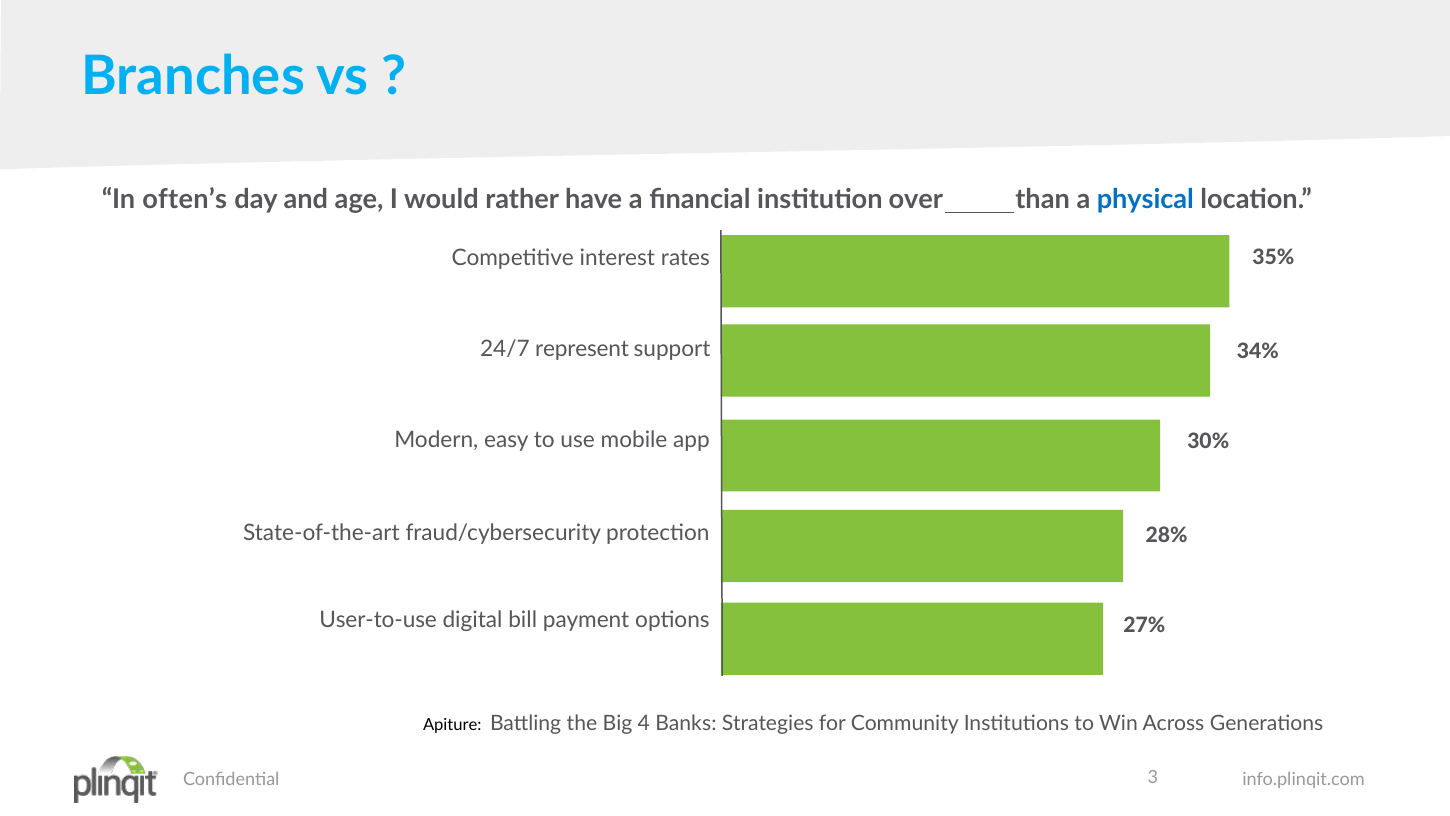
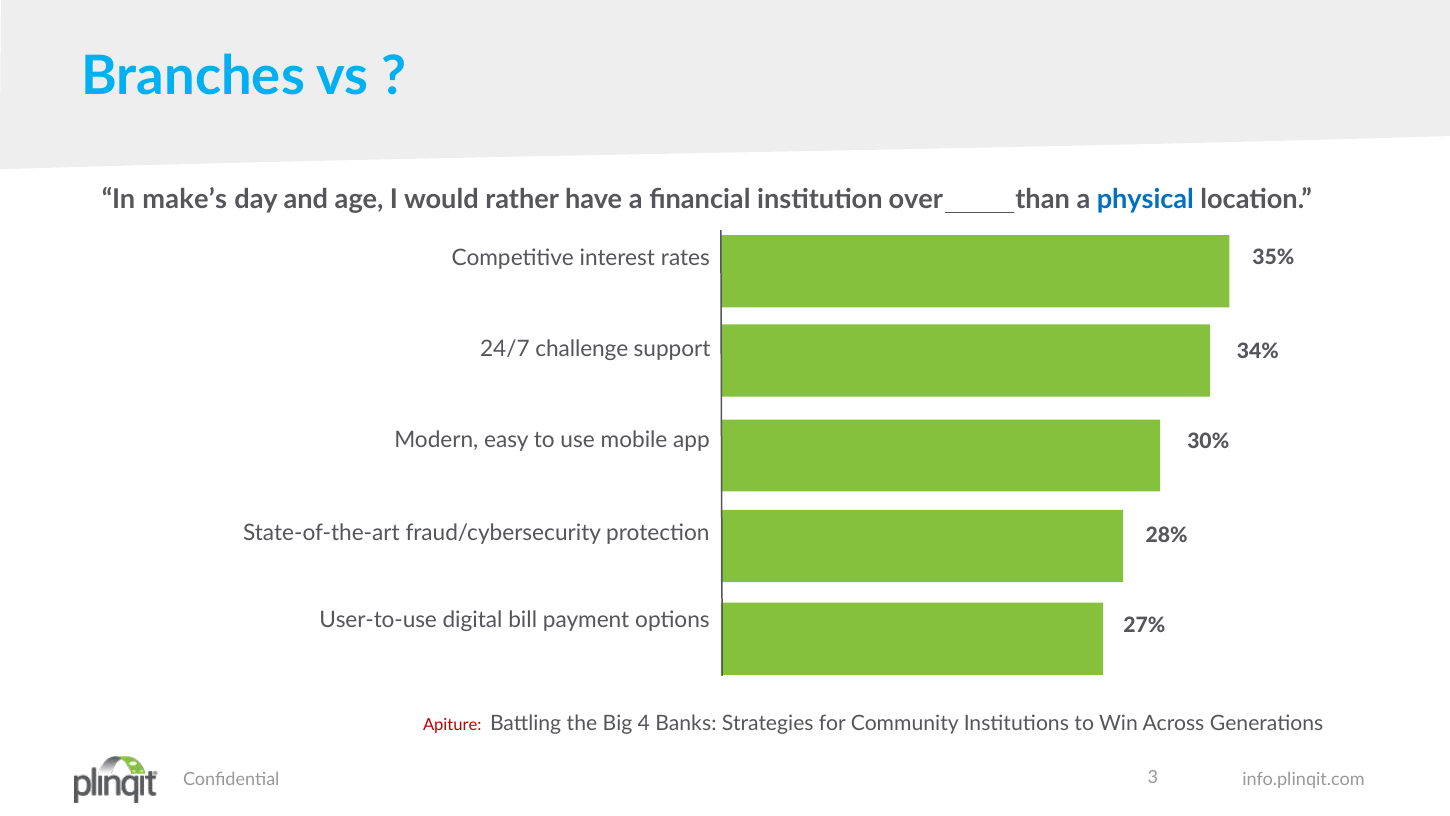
often’s: often’s -> make’s
represent: represent -> challenge
Apiture colour: black -> red
